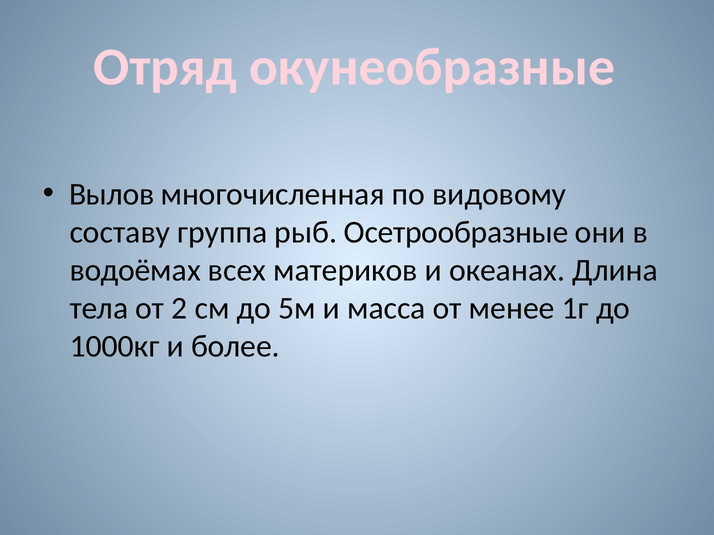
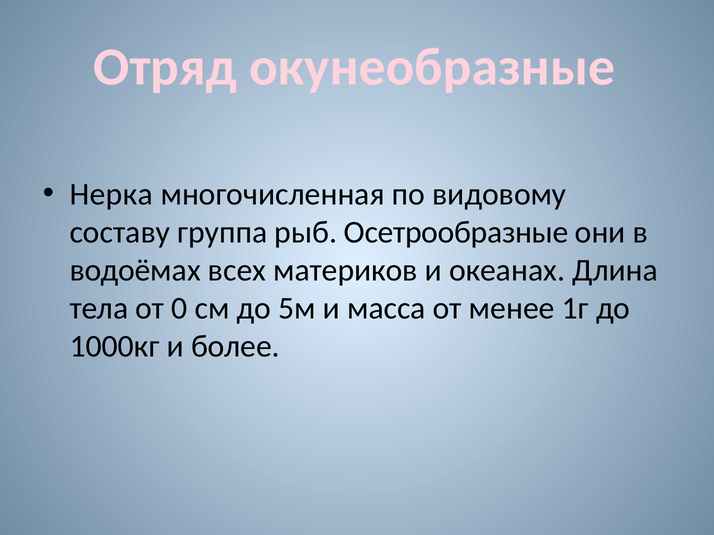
Вылов: Вылов -> Нерка
2: 2 -> 0
